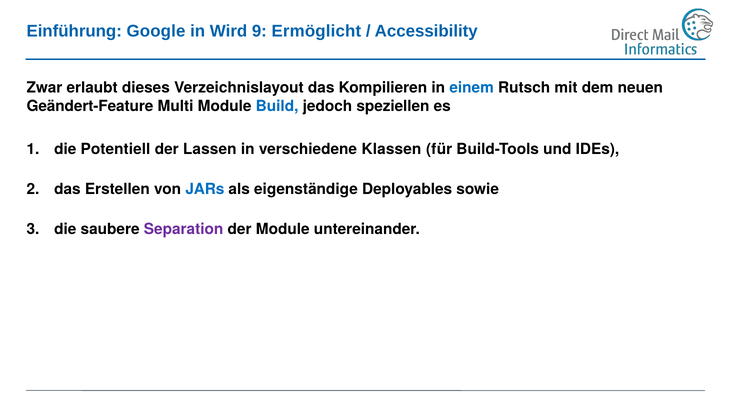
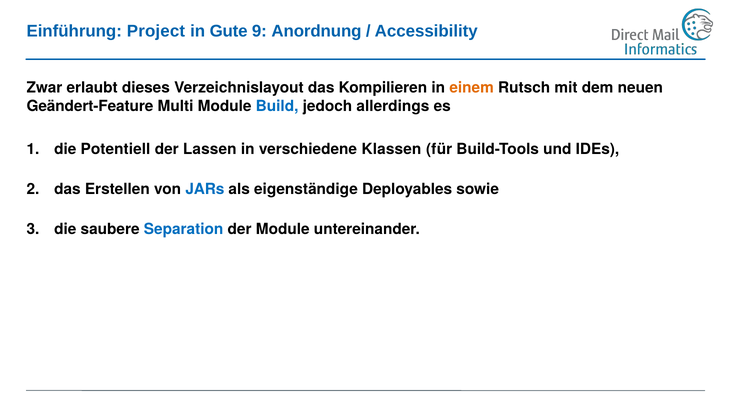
Google: Google -> Project
Wird: Wird -> Gute
Ermöglicht: Ermöglicht -> Anordnung
einem colour: blue -> orange
speziellen: speziellen -> allerdings
Separation colour: purple -> blue
